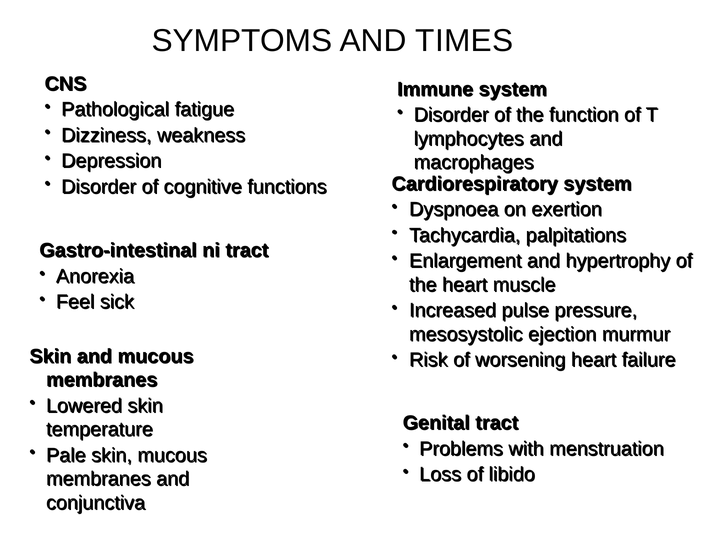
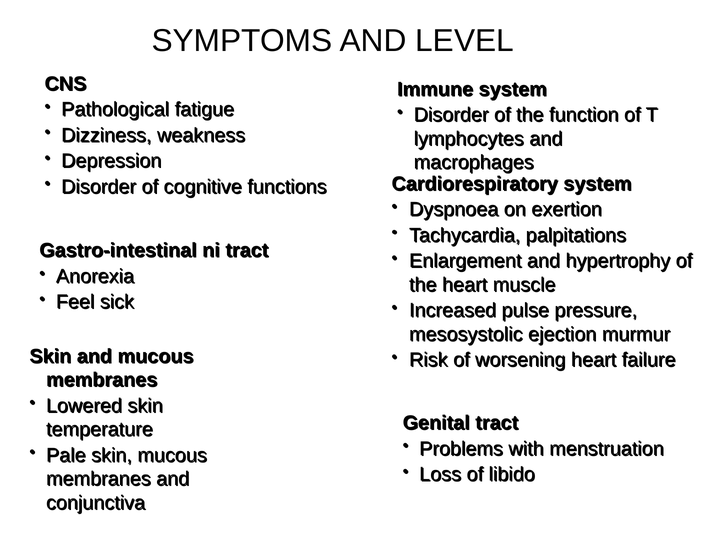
TIMES: TIMES -> LEVEL
